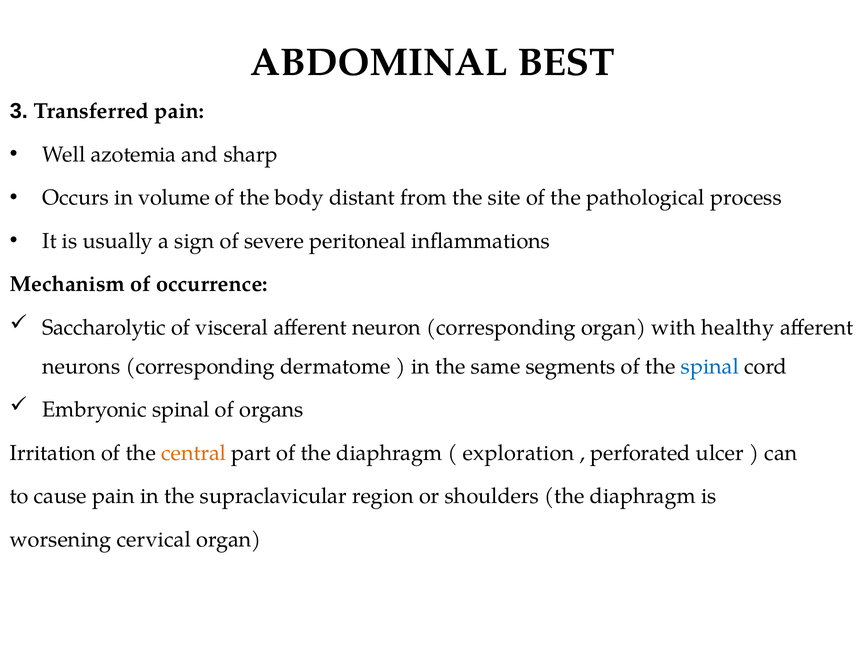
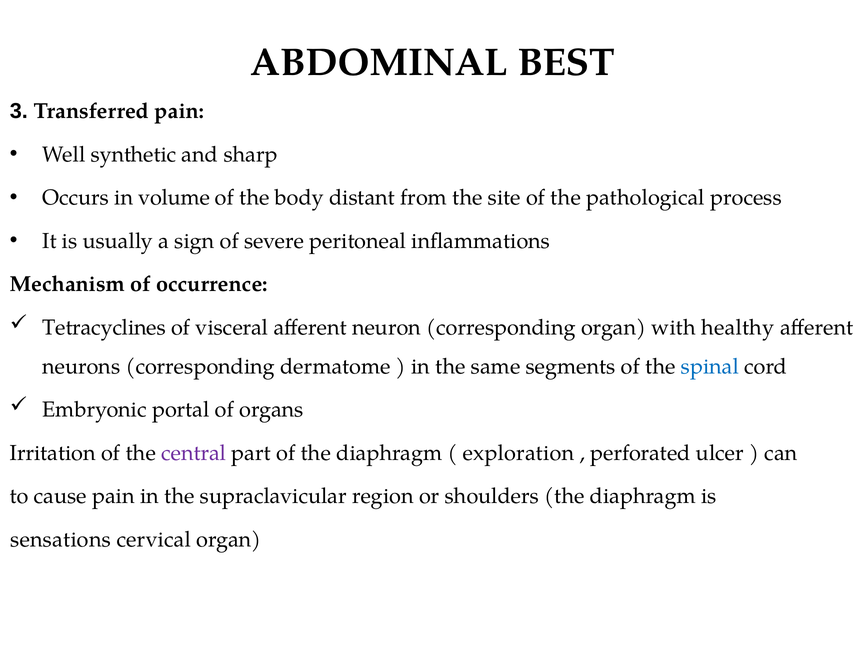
azotemia: azotemia -> synthetic
Saccharolytic: Saccharolytic -> Tetracyclines
Embryonic spinal: spinal -> portal
central colour: orange -> purple
worsening: worsening -> sensations
